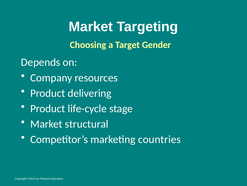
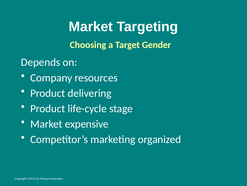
structural: structural -> expensive
countries: countries -> organized
